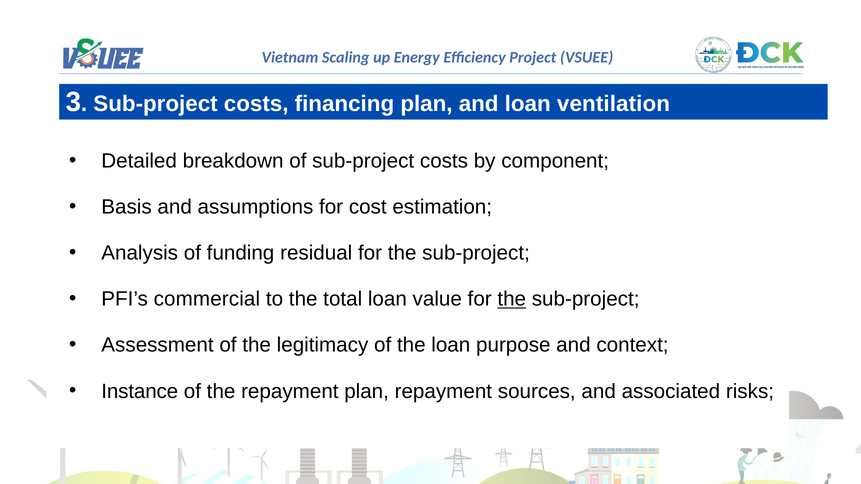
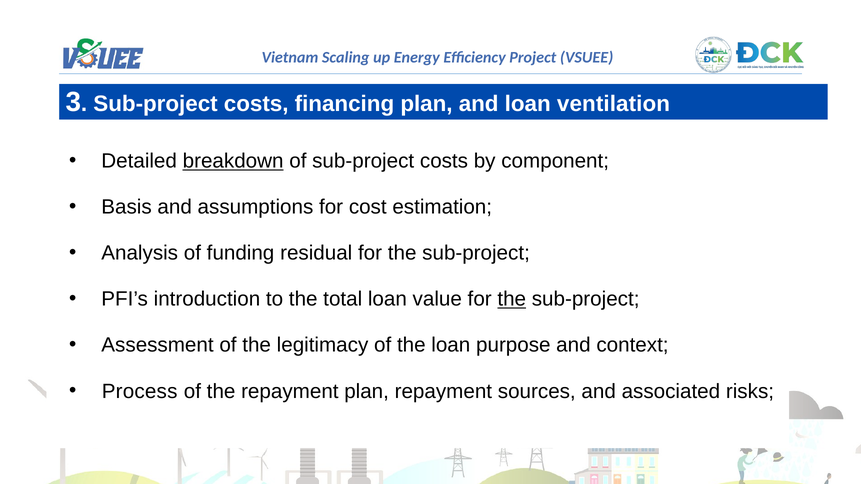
breakdown underline: none -> present
commercial: commercial -> introduction
Instance: Instance -> Process
